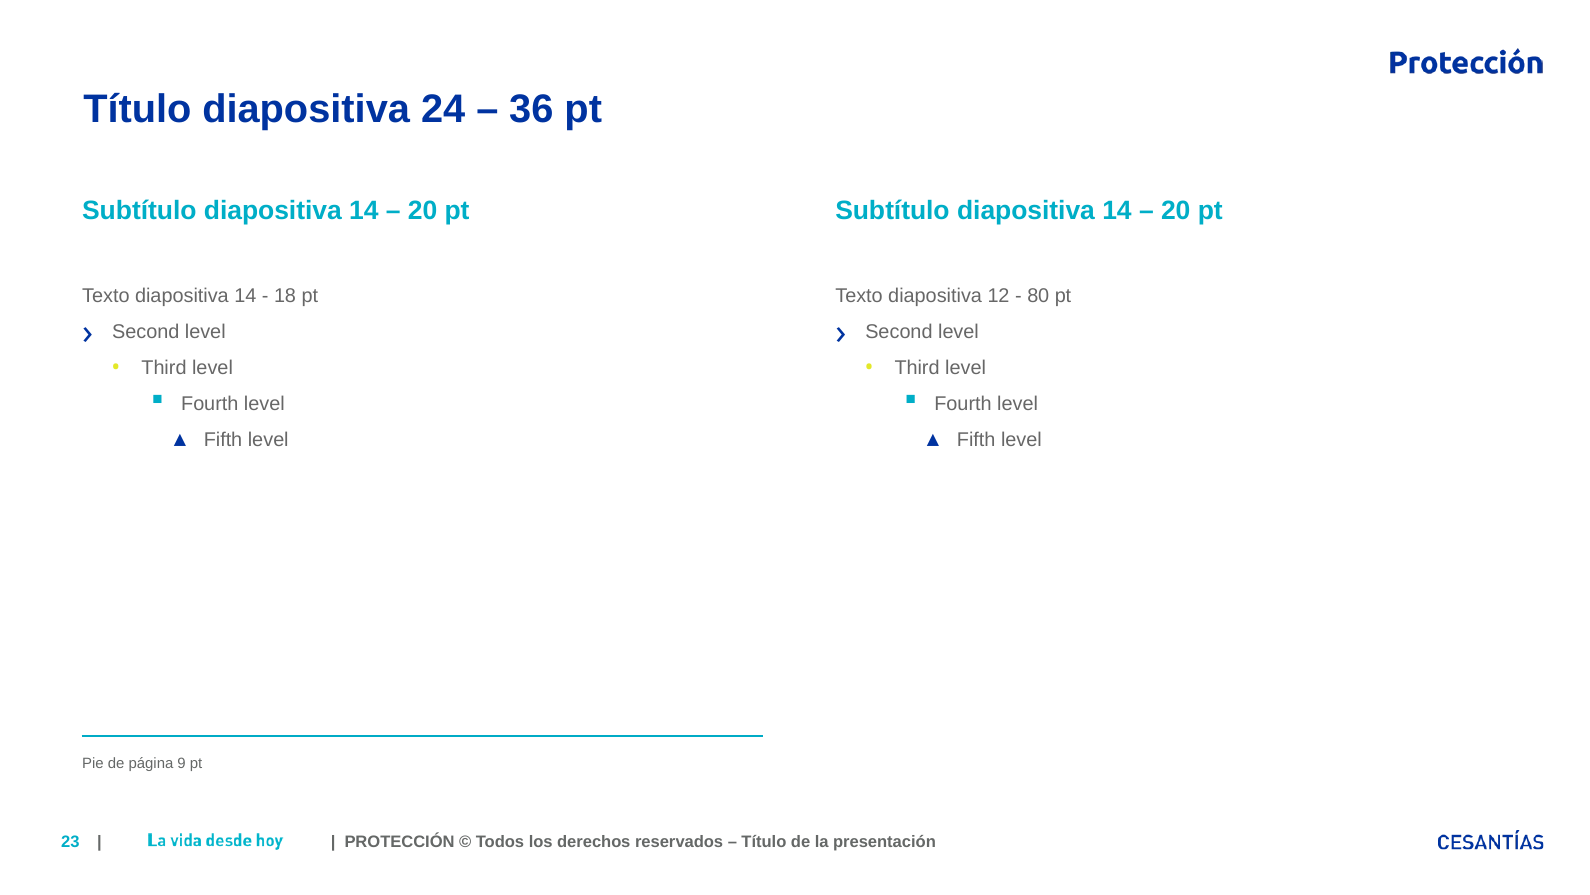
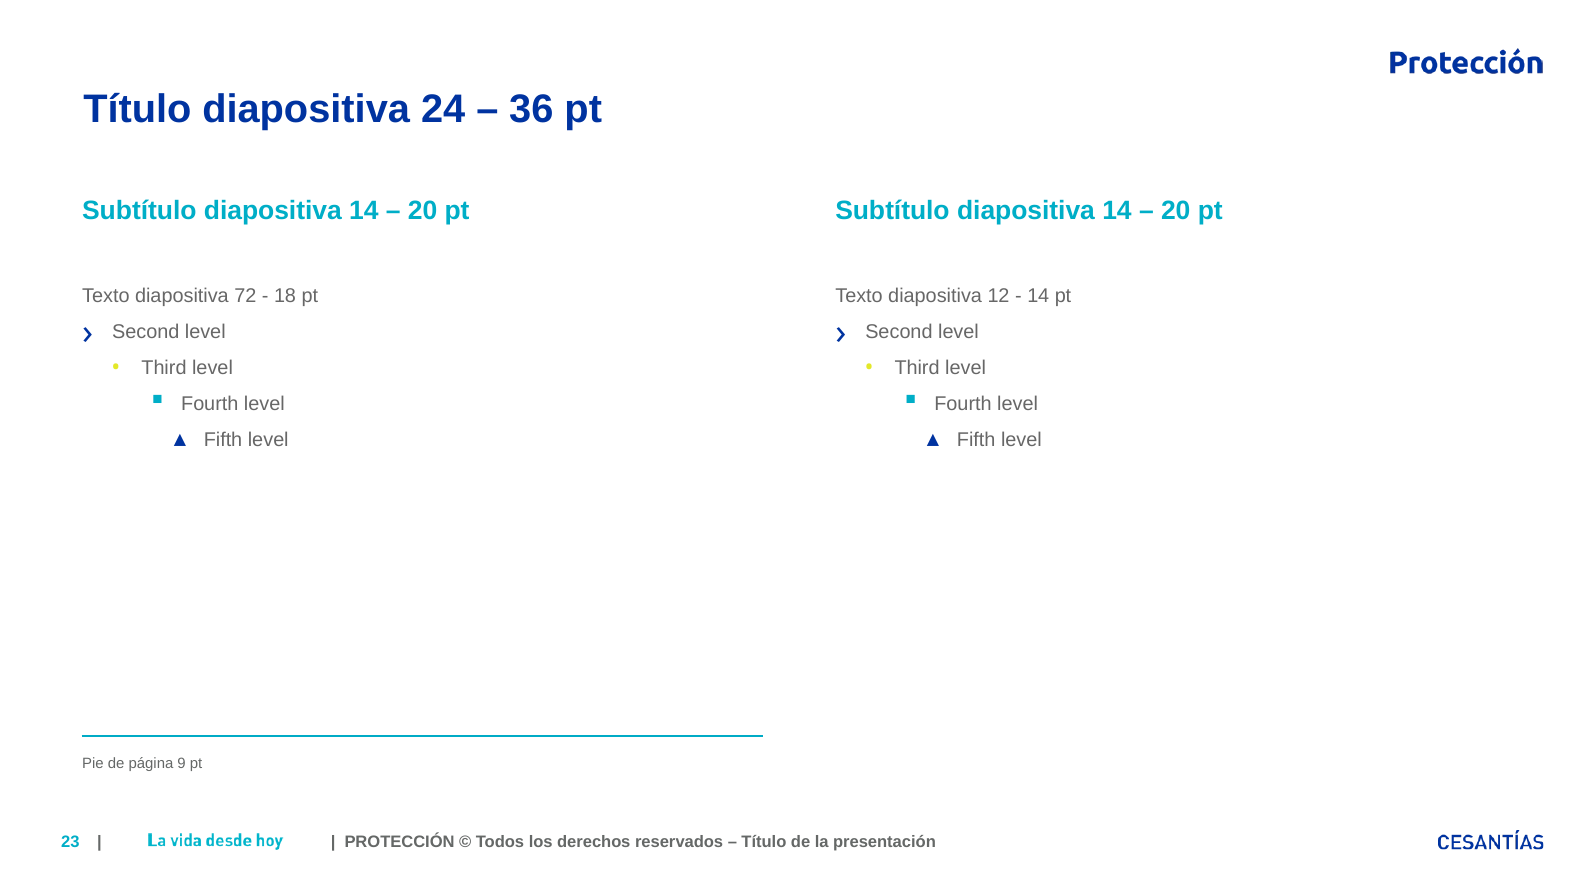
Texto diapositiva 14: 14 -> 72
80 at (1038, 296): 80 -> 14
